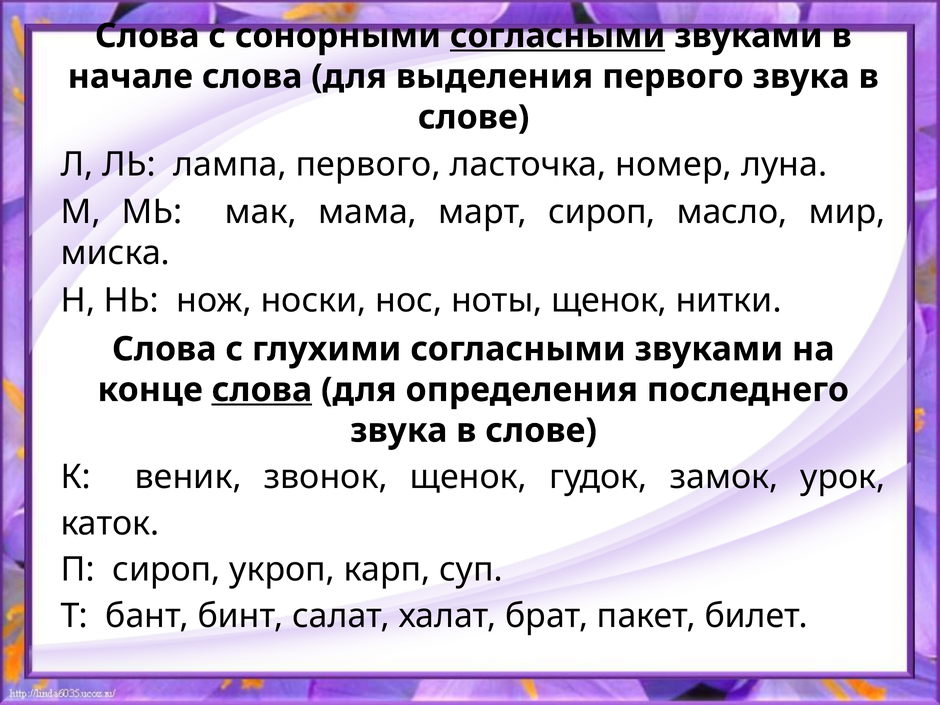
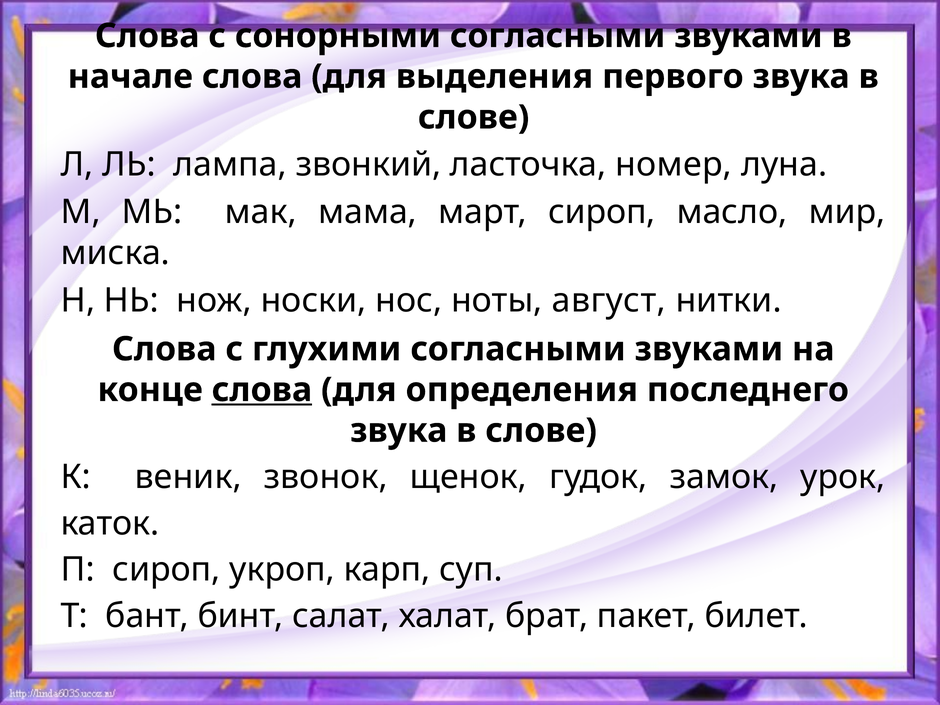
согласными at (558, 36) underline: present -> none
лампа первого: первого -> звонкий
ноты щенок: щенок -> август
